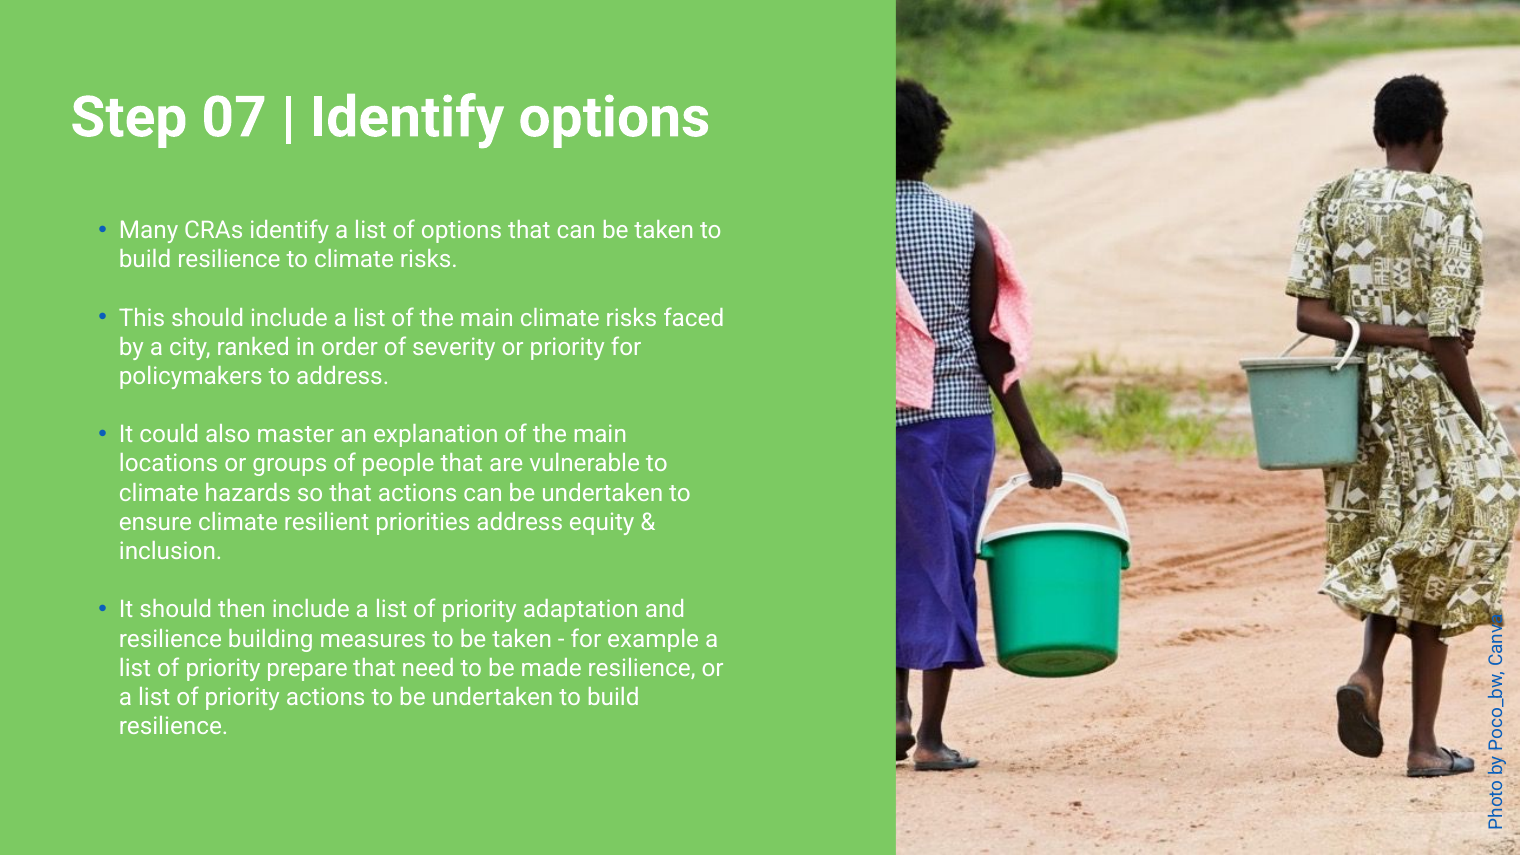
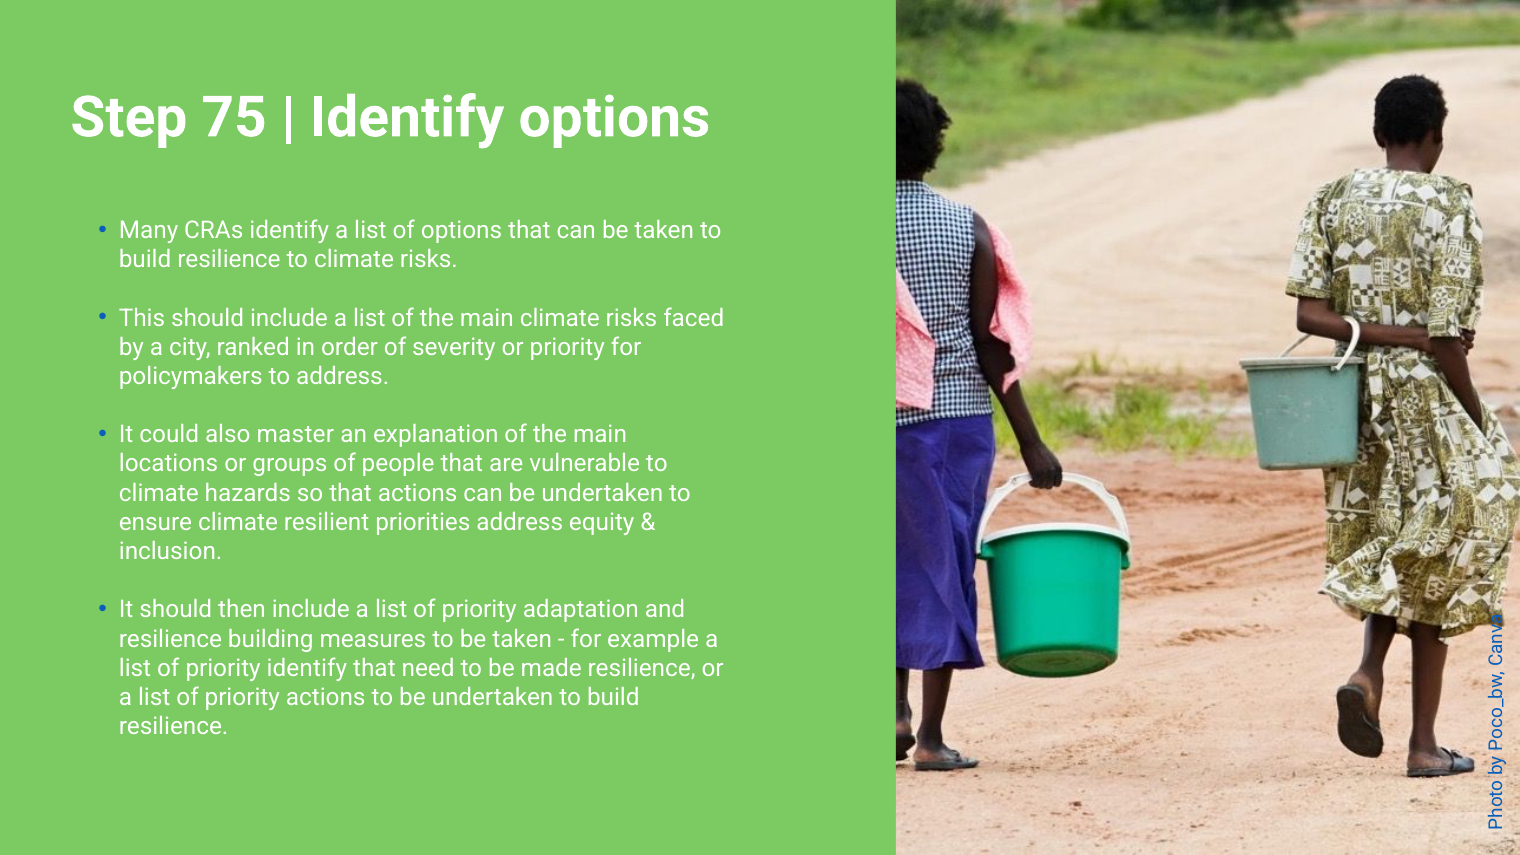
07: 07 -> 75
priority prepare: prepare -> identify
